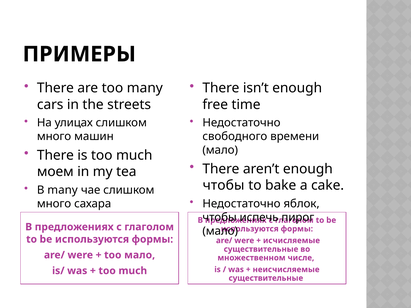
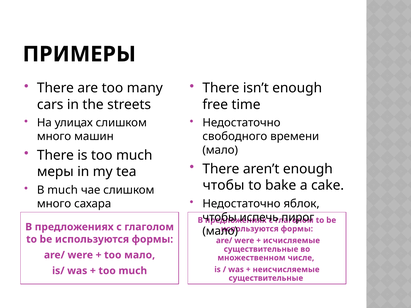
моем: моем -> меры
В many: many -> much
